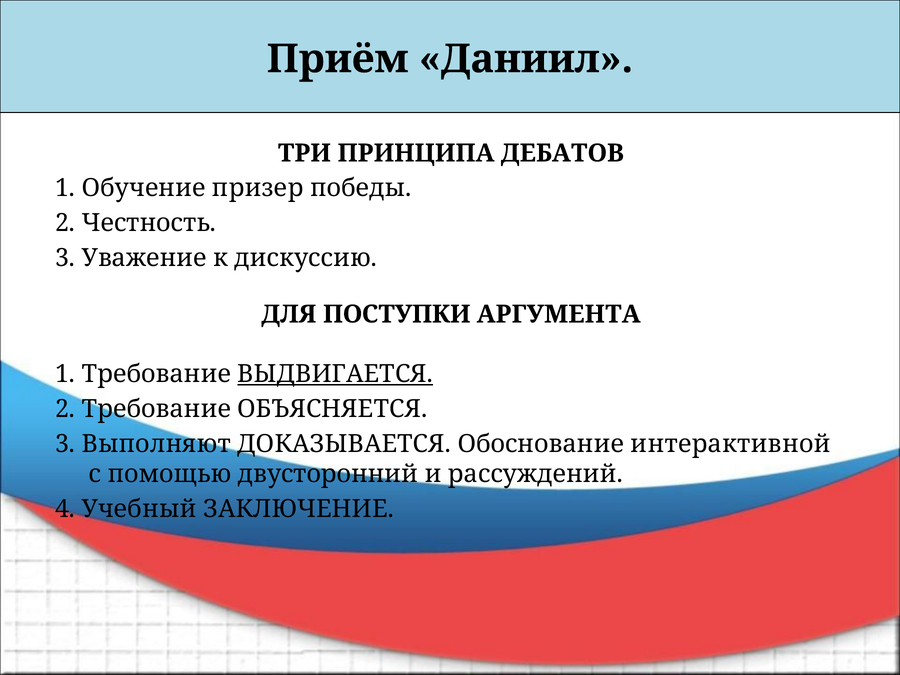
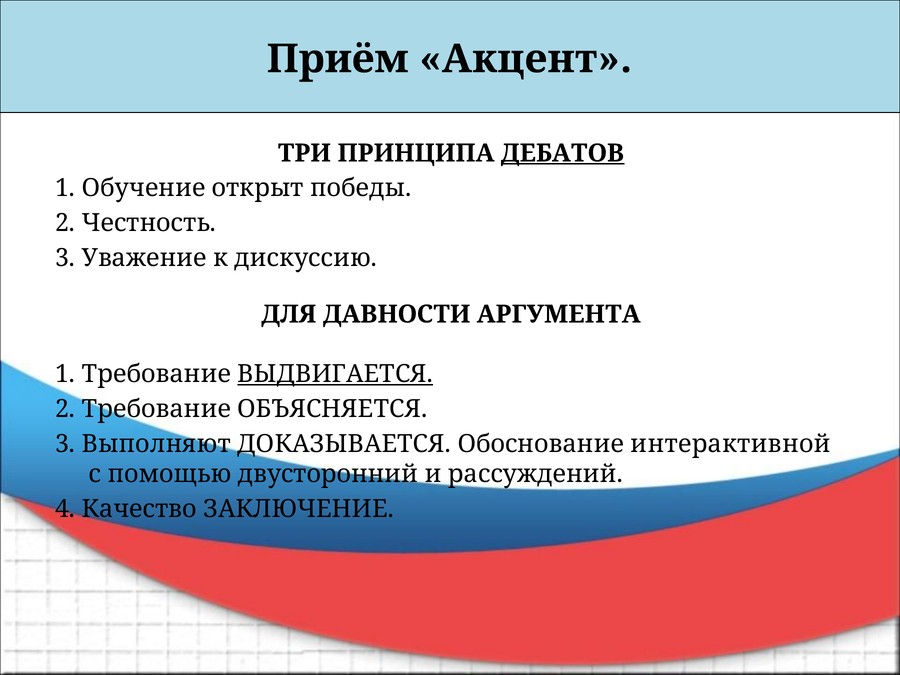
Даниил: Даниил -> Акцент
ДЕБАТОВ underline: none -> present
призер: призер -> открыт
ПОСТУПКИ: ПОСТУПКИ -> ДАВНОСТИ
Учебный: Учебный -> Качество
